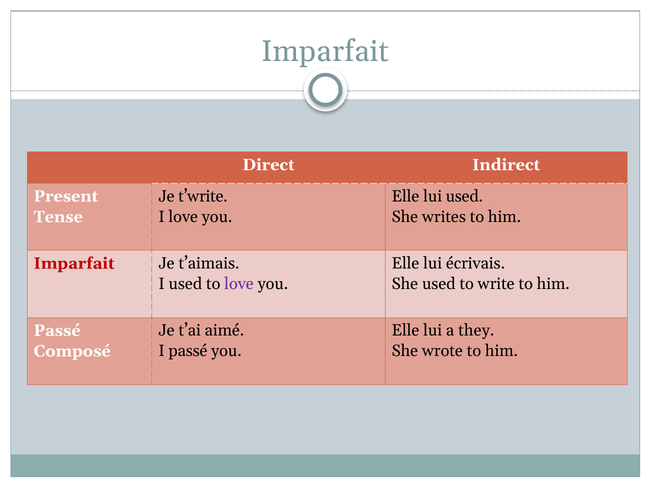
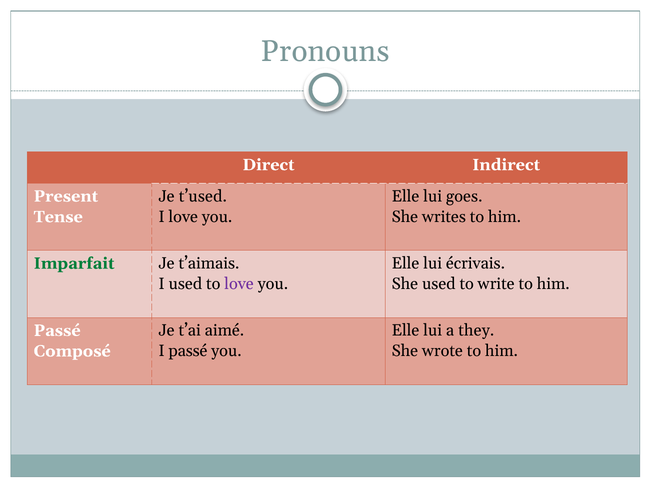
Imparfait at (325, 51): Imparfait -> Pronouns
t’write: t’write -> t’used
lui used: used -> goes
Imparfait at (74, 264) colour: red -> green
